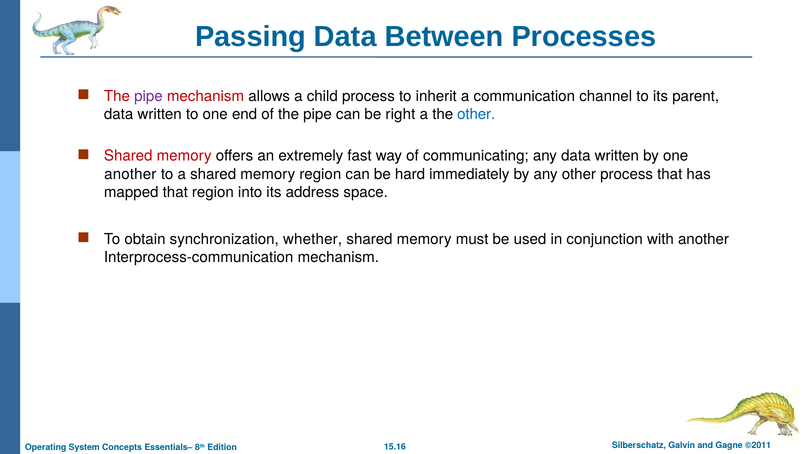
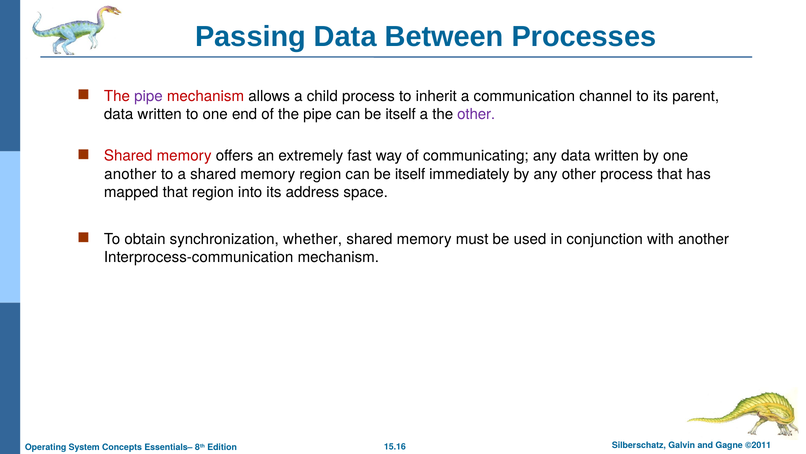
pipe can be right: right -> itself
other at (476, 114) colour: blue -> purple
region can be hard: hard -> itself
